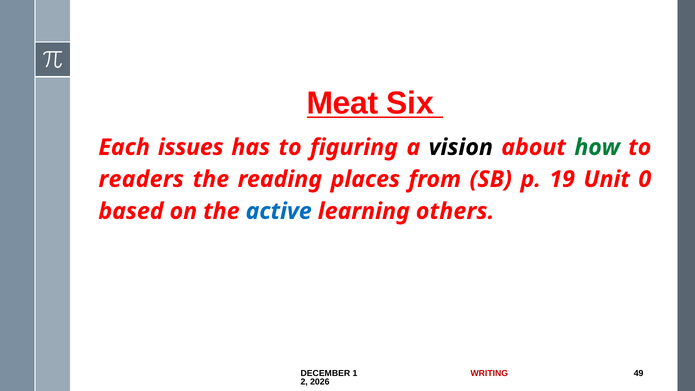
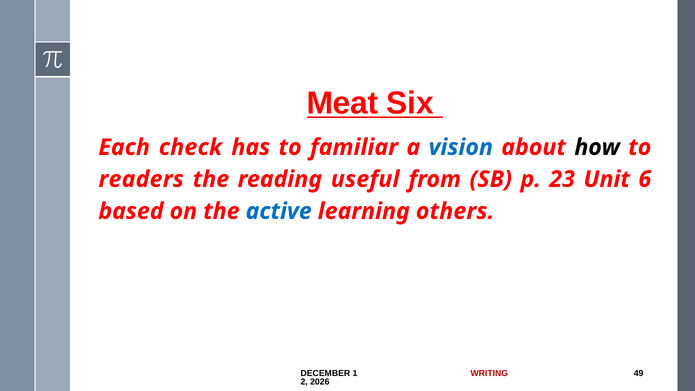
issues: issues -> check
figuring: figuring -> familiar
vision colour: black -> blue
how colour: green -> black
places: places -> useful
19: 19 -> 23
0: 0 -> 6
